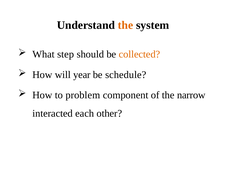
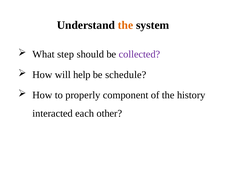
collected colour: orange -> purple
year: year -> help
problem: problem -> properly
narrow: narrow -> history
